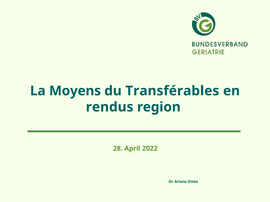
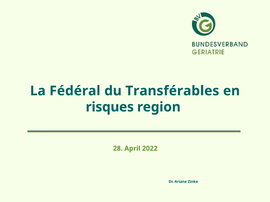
Moyens: Moyens -> Fédéral
rendus: rendus -> risques
